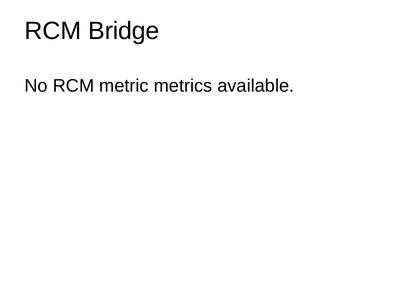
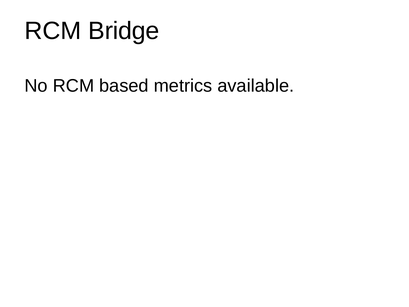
metric: metric -> based
